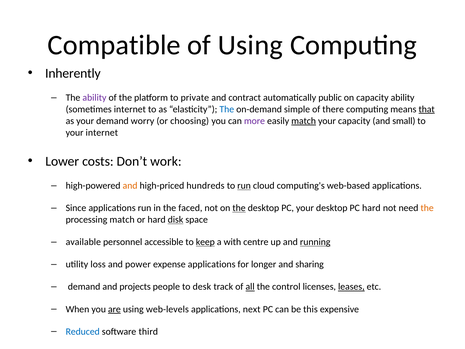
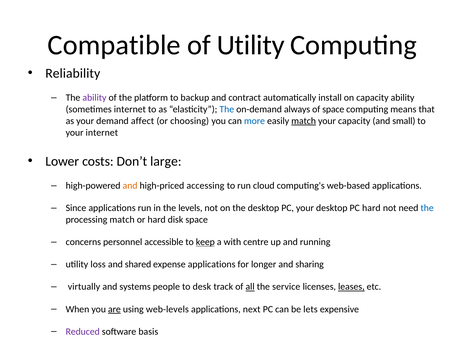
of Using: Using -> Utility
Inherently: Inherently -> Reliability
private: private -> backup
public: public -> install
simple: simple -> always
of there: there -> space
that underline: present -> none
worry: worry -> affect
more colour: purple -> blue
work: work -> large
hundreds: hundreds -> accessing
run at (244, 186) underline: present -> none
faced: faced -> levels
the at (239, 208) underline: present -> none
the at (427, 208) colour: orange -> blue
disk underline: present -> none
available: available -> concerns
running underline: present -> none
power: power -> shared
demand at (84, 287): demand -> virtually
projects: projects -> systems
control: control -> service
this: this -> lets
Reduced colour: blue -> purple
third: third -> basis
